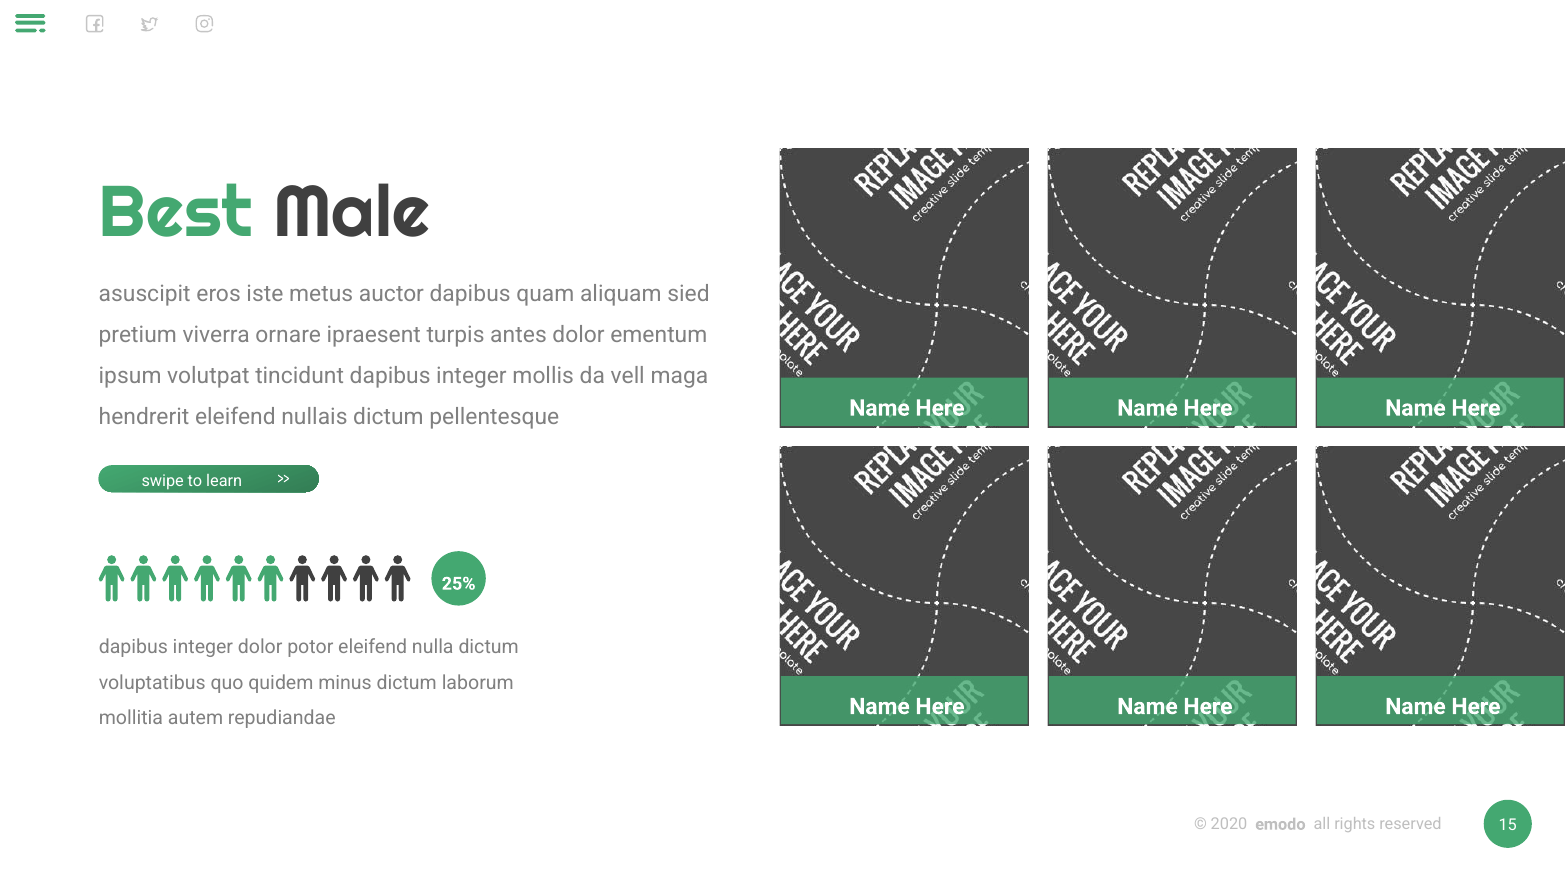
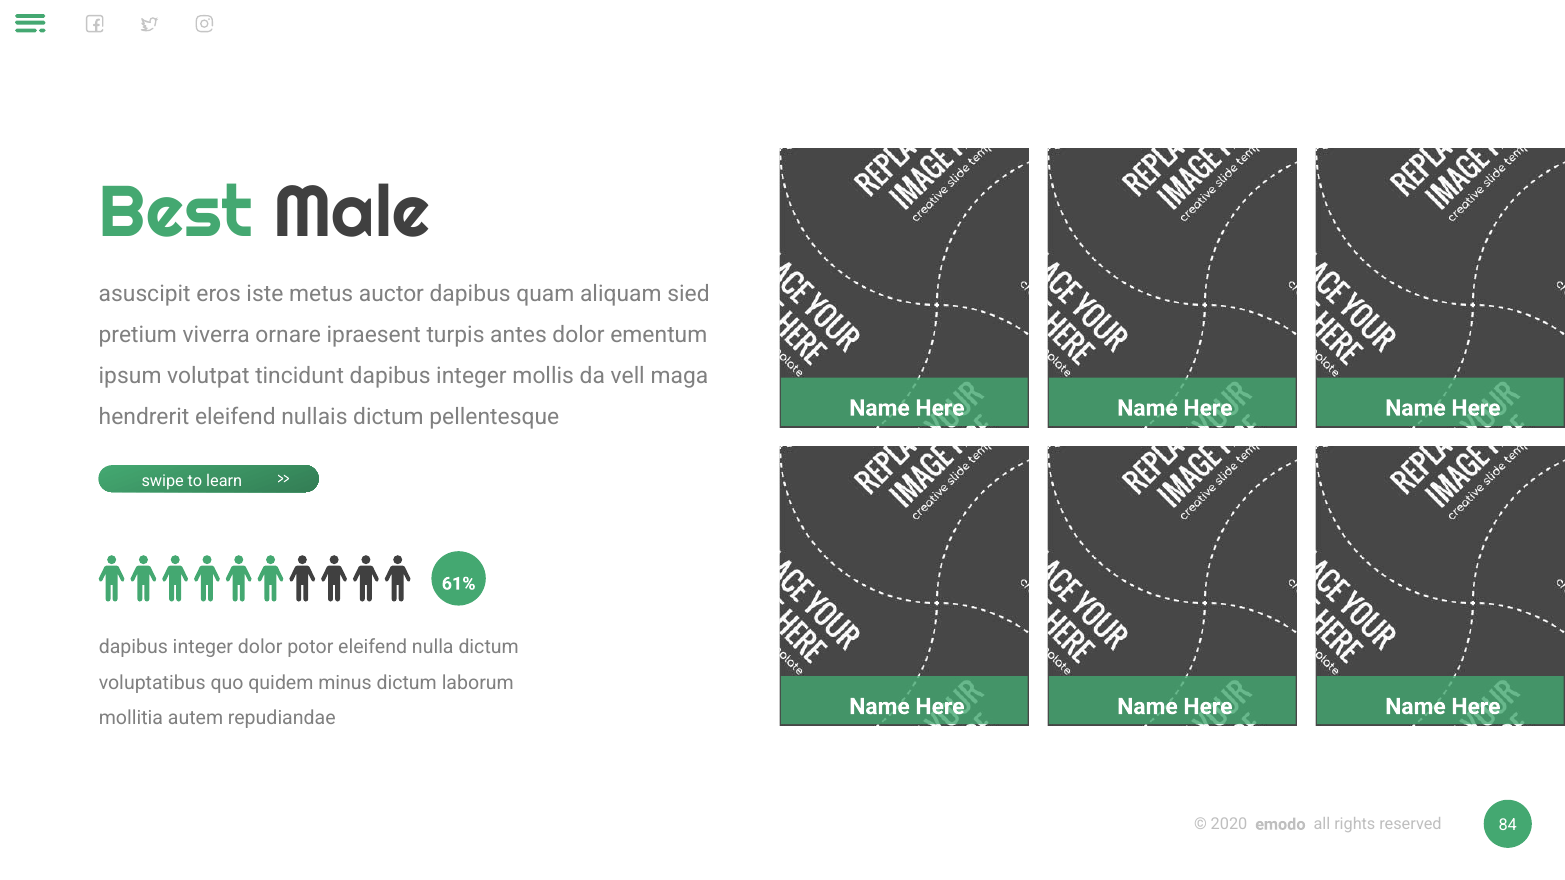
25%: 25% -> 61%
15: 15 -> 84
